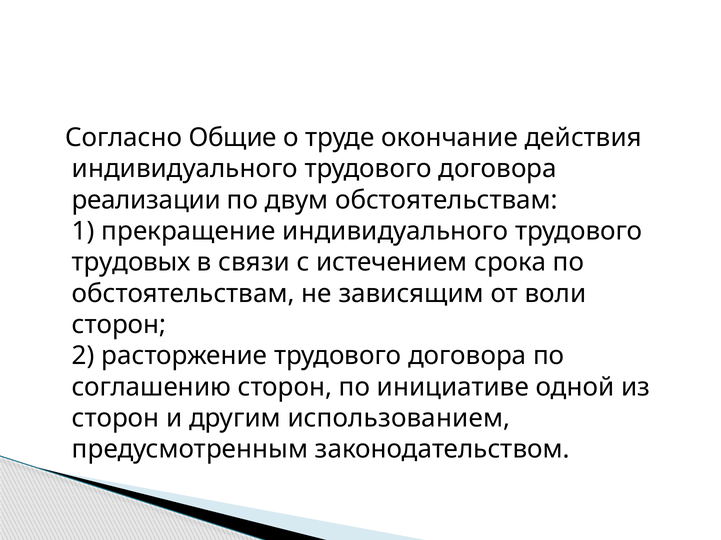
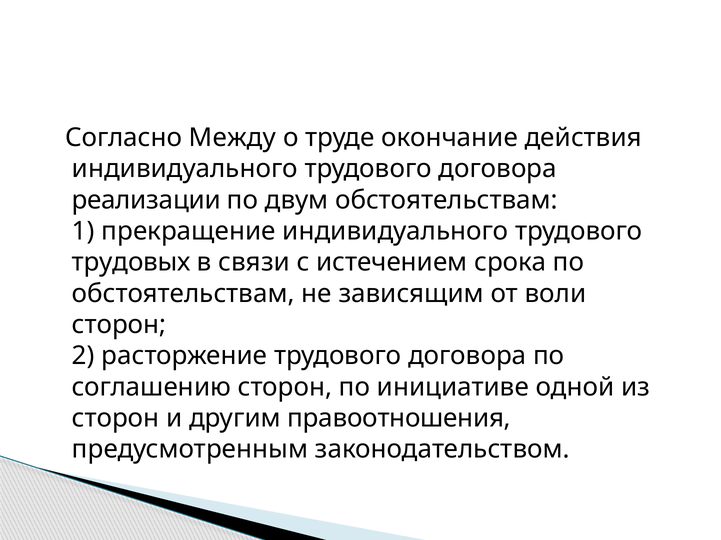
Общие: Общие -> Между
использованием: использованием -> правоотношения
